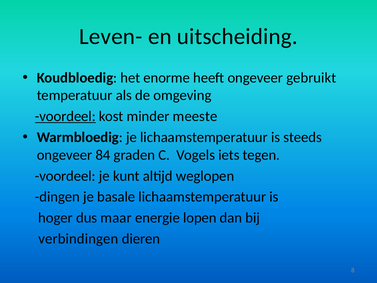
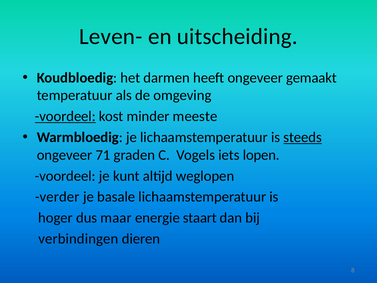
enorme: enorme -> darmen
gebruikt: gebruikt -> gemaakt
steeds underline: none -> present
84: 84 -> 71
tegen: tegen -> lopen
dingen: dingen -> verder
lopen: lopen -> staart
